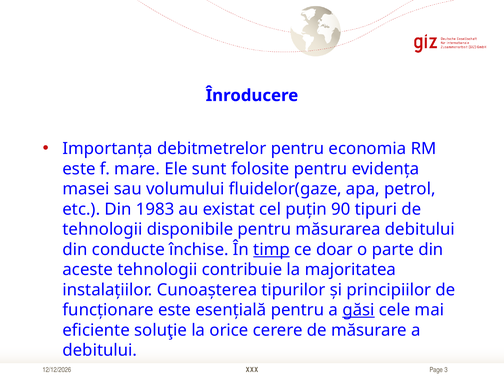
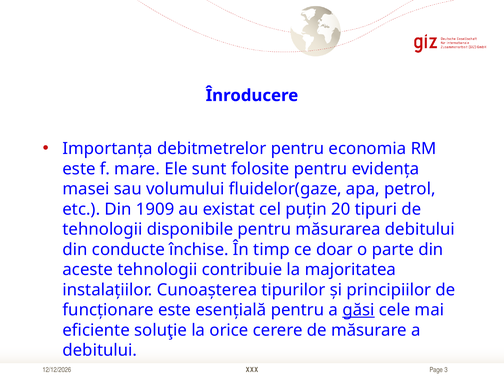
1983: 1983 -> 1909
90: 90 -> 20
timp underline: present -> none
